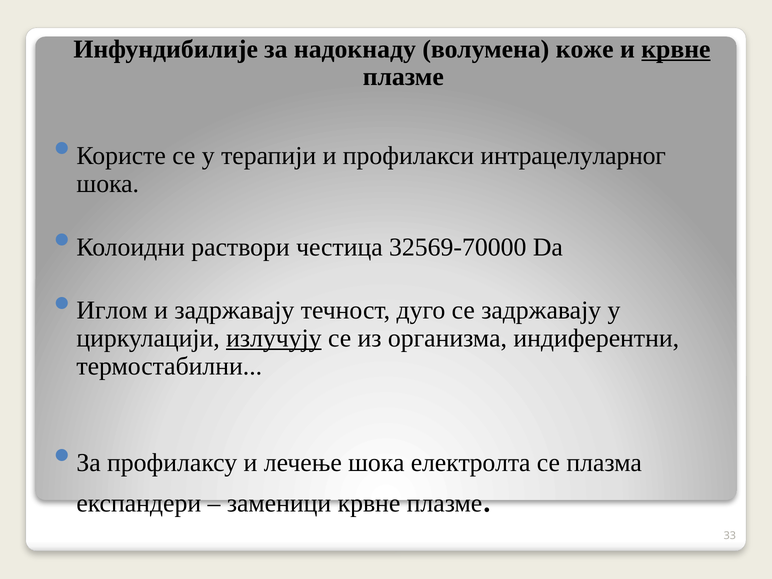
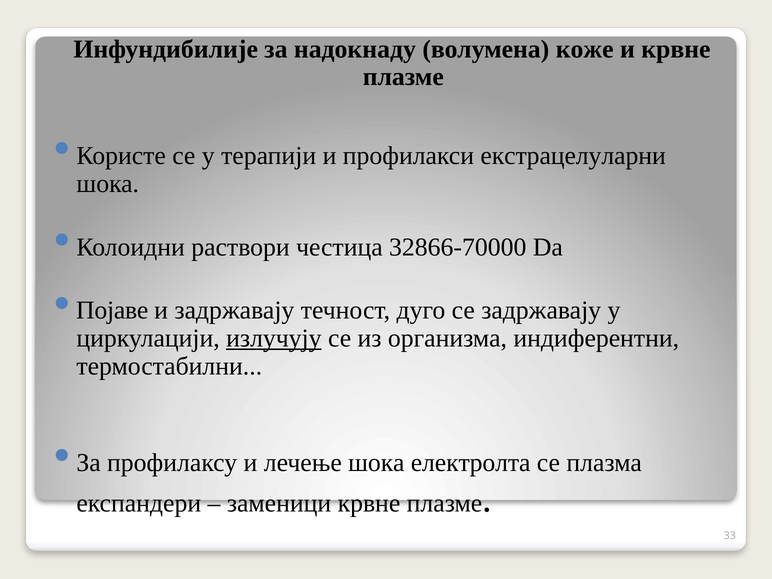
крвне at (676, 49) underline: present -> none
интрацелуларног: интрацелуларног -> екстрацелуларни
32569-70000: 32569-70000 -> 32866-70000
Иглом: Иглом -> Појаве
